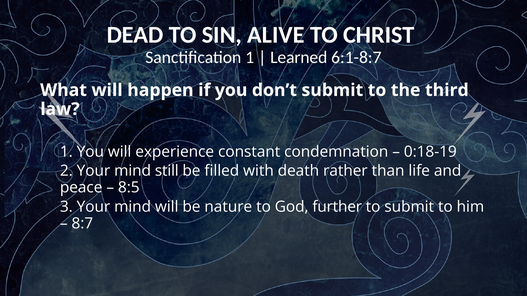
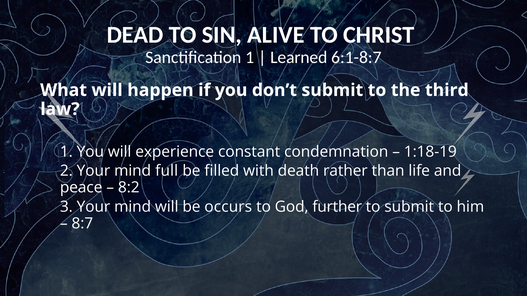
0:18-19: 0:18-19 -> 1:18-19
still: still -> full
8:5: 8:5 -> 8:2
nature: nature -> occurs
